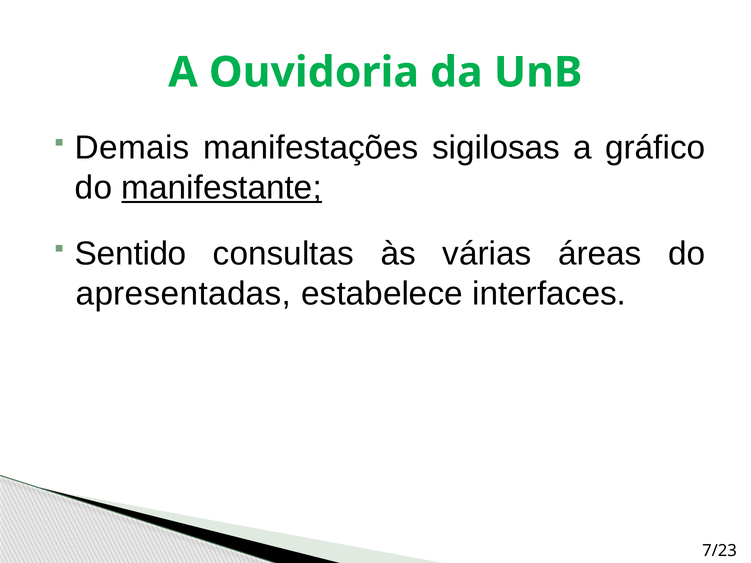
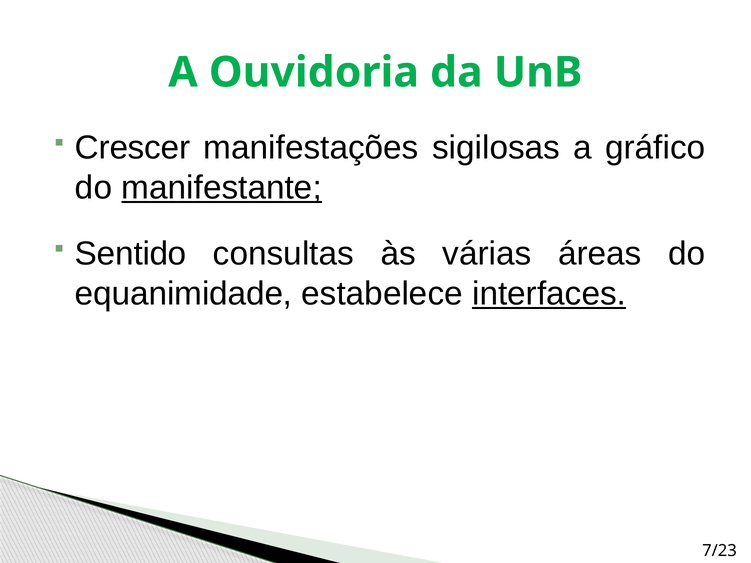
Demais: Demais -> Crescer
apresentadas: apresentadas -> equanimidade
interfaces underline: none -> present
